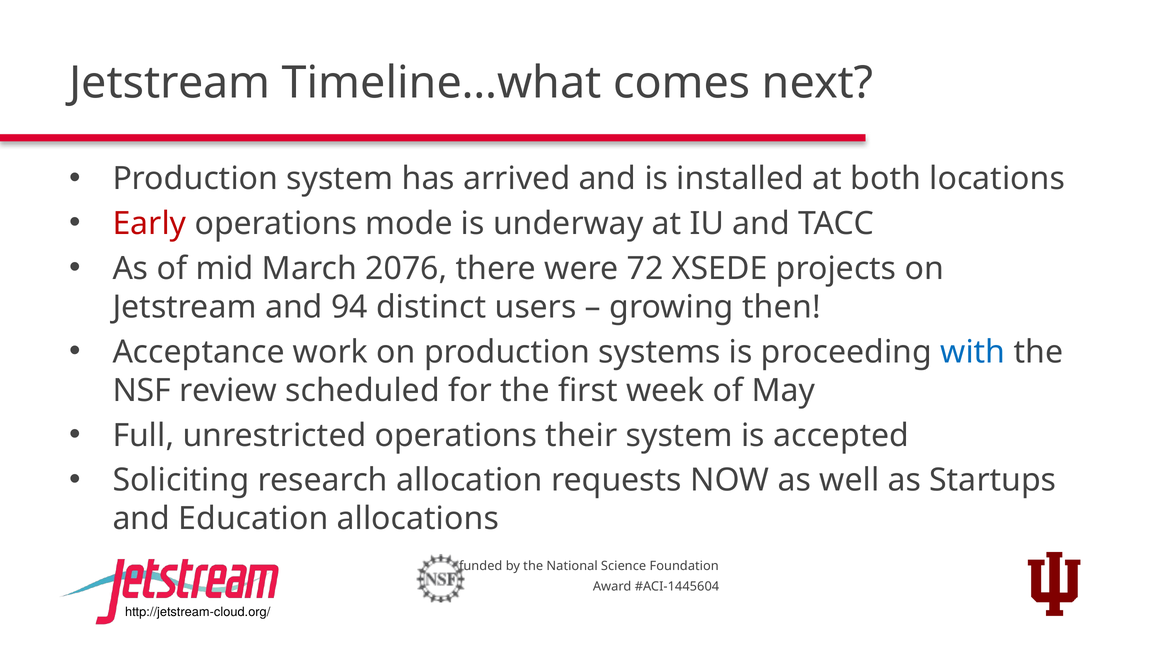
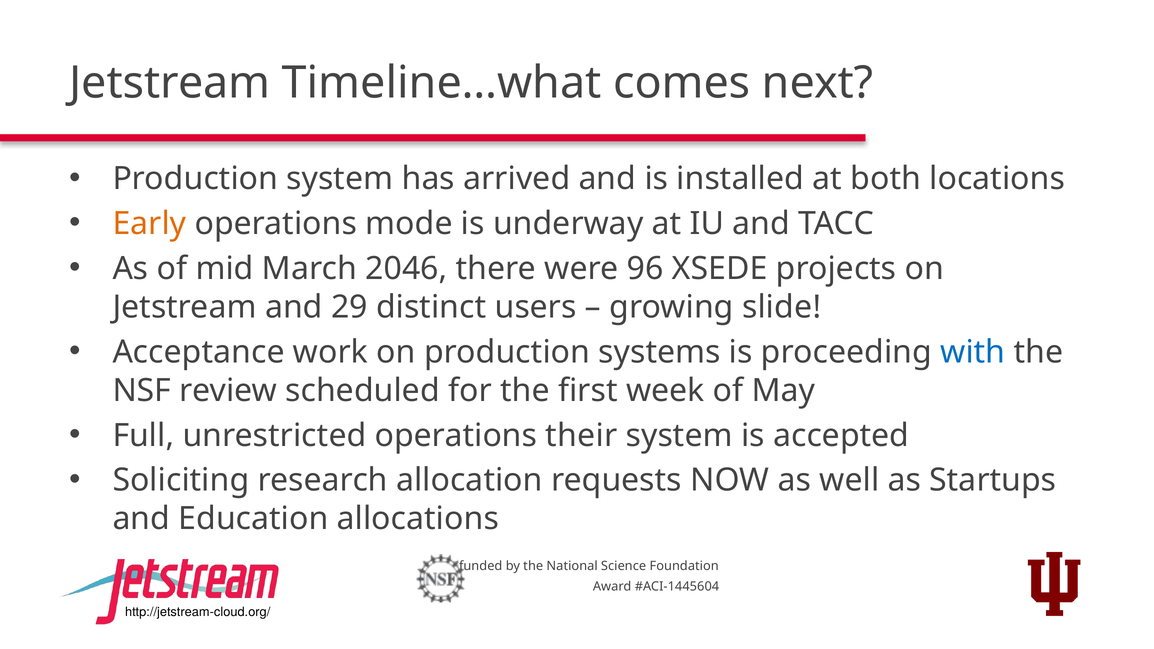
Early colour: red -> orange
2076: 2076 -> 2046
72: 72 -> 96
94: 94 -> 29
then: then -> slide
